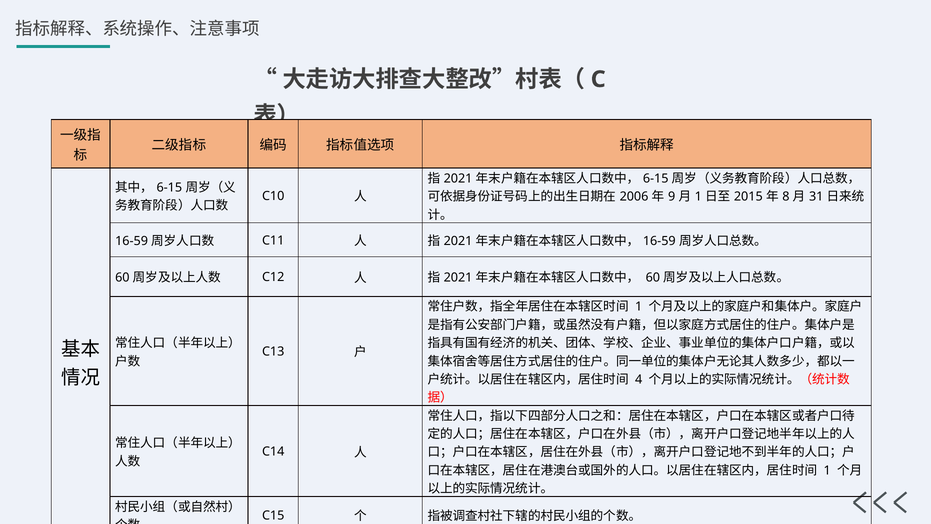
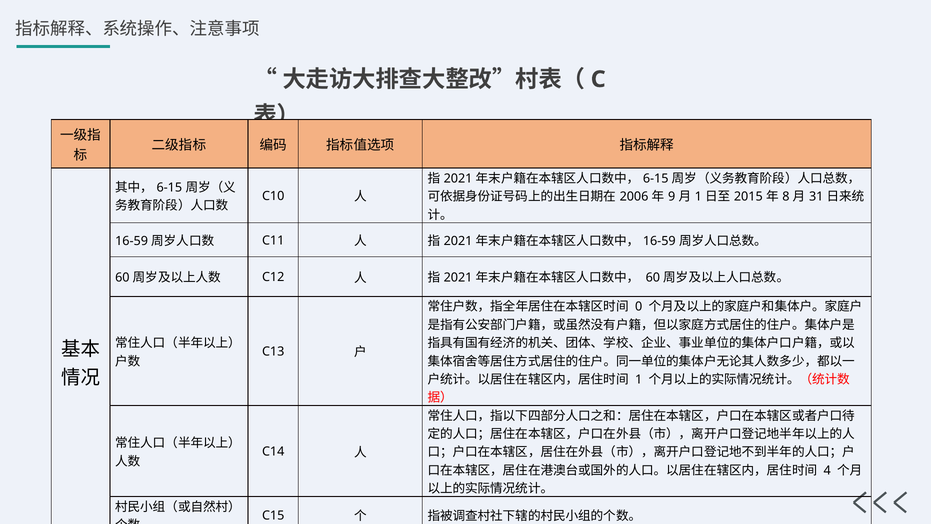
1 at (639, 307): 1 -> 0
4 at (639, 379): 4 -> 1
1 at (827, 470): 1 -> 4
